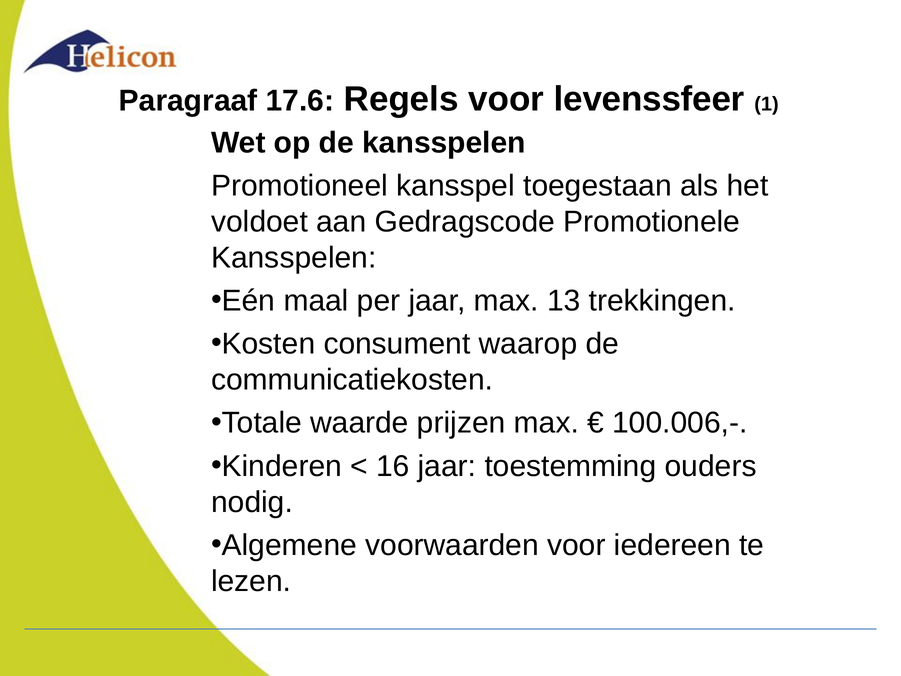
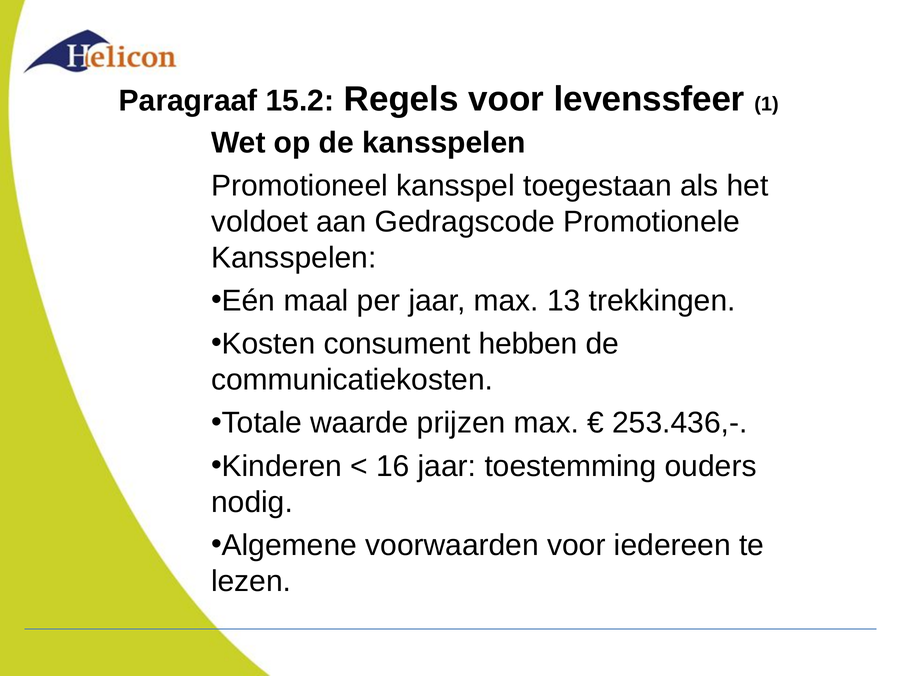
17.6: 17.6 -> 15.2
waarop: waarop -> hebben
100.006,-: 100.006,- -> 253.436,-
